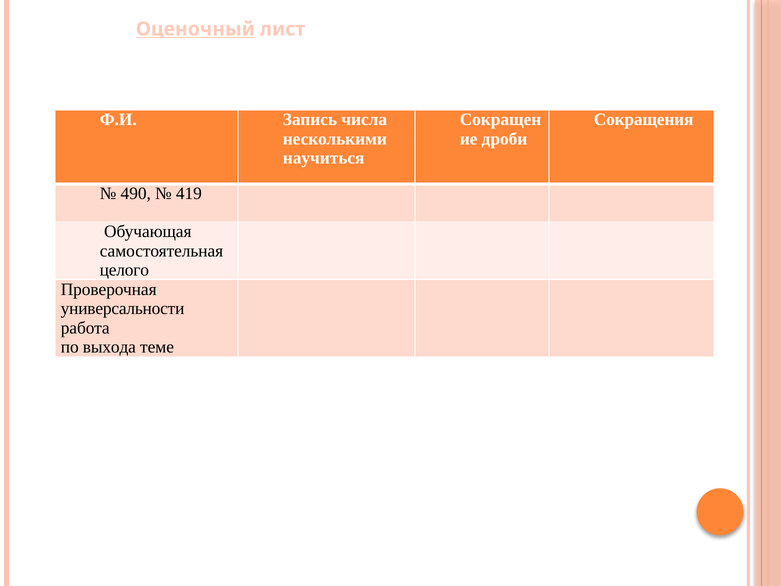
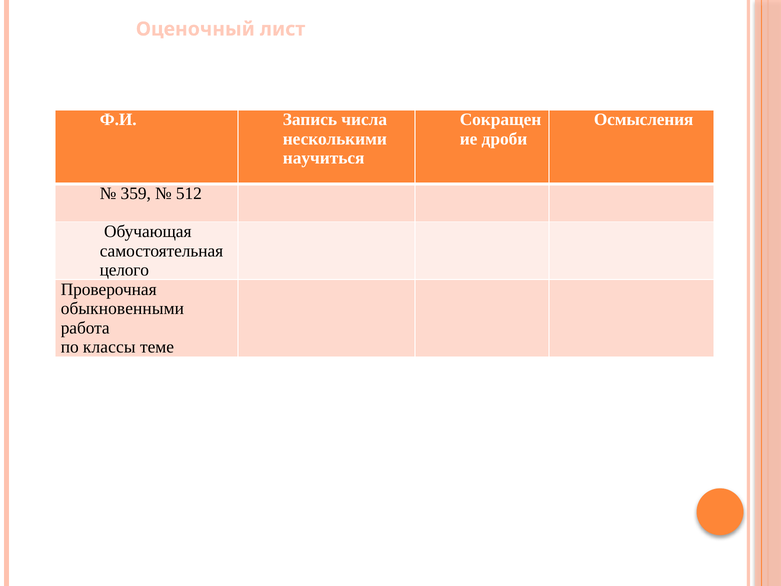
Оценочный underline: present -> none
Сокращения: Сокращения -> Осмысления
490: 490 -> 359
419: 419 -> 512
универсальности: универсальности -> обыкновенными
выхода: выхода -> классы
